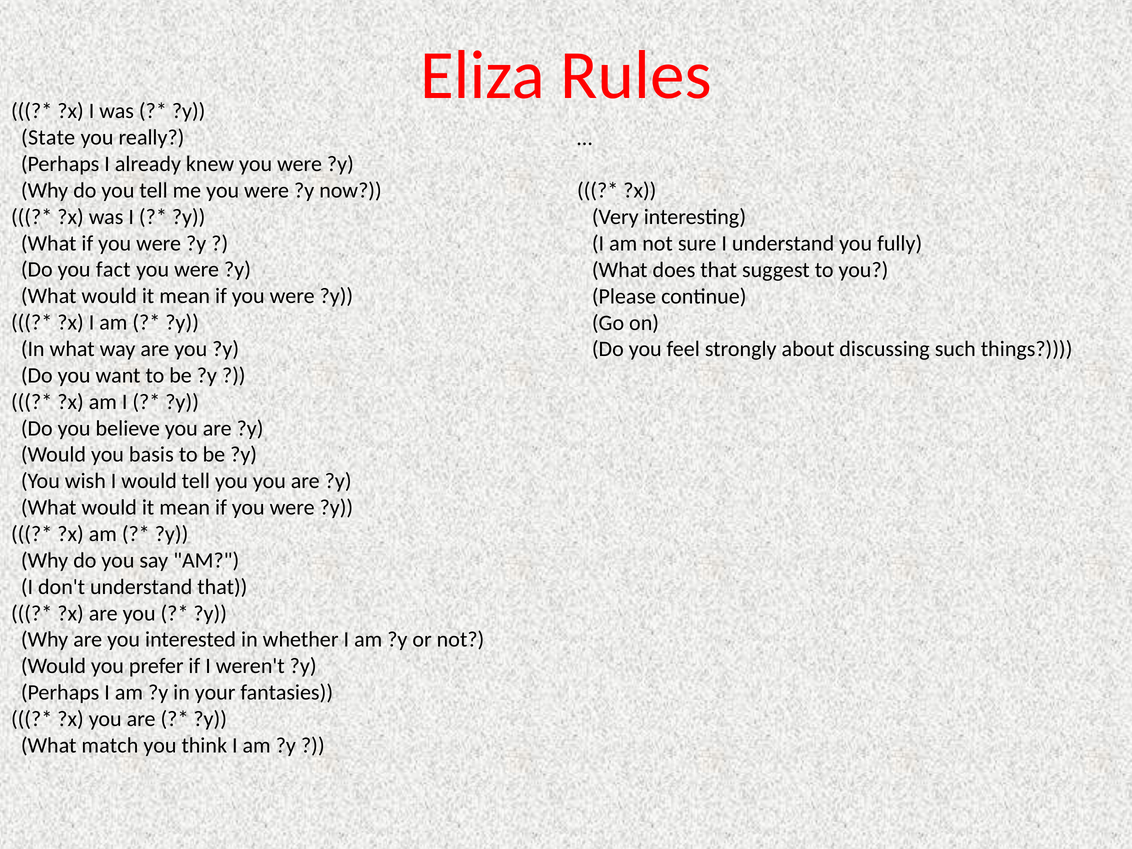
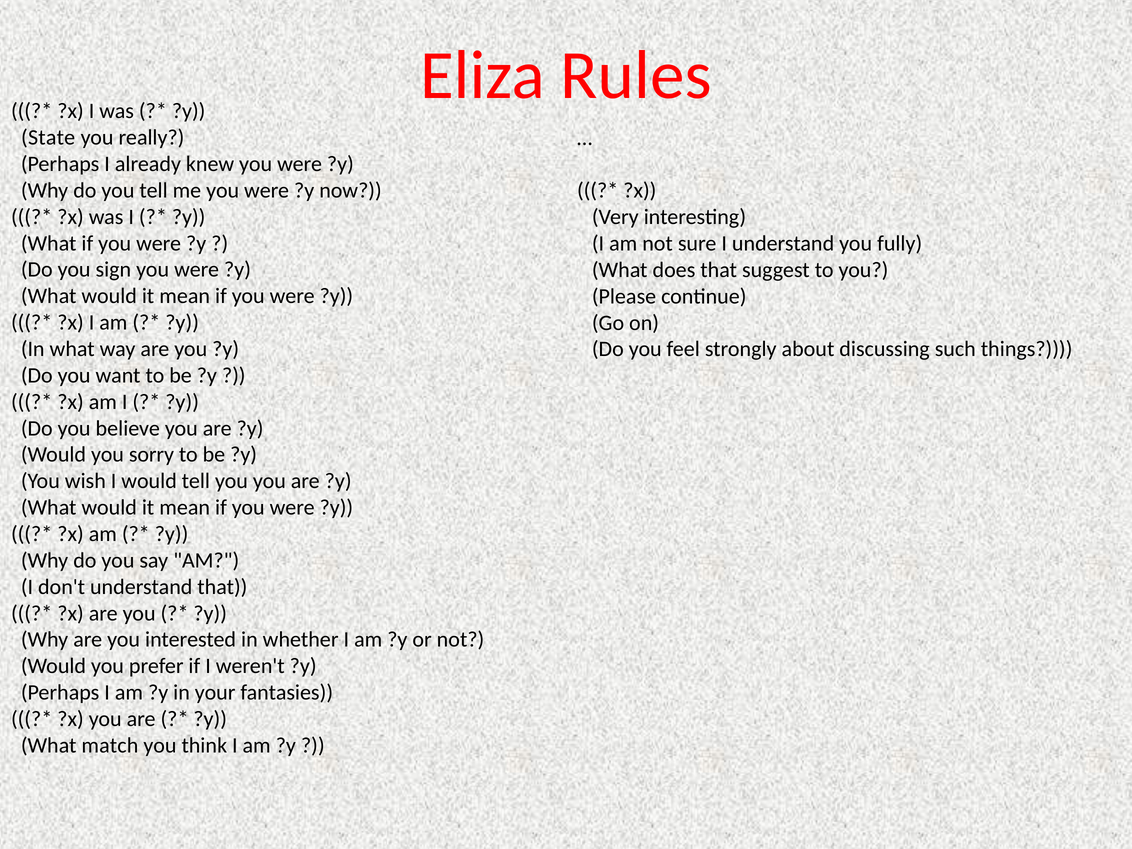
fact: fact -> sign
basis: basis -> sorry
